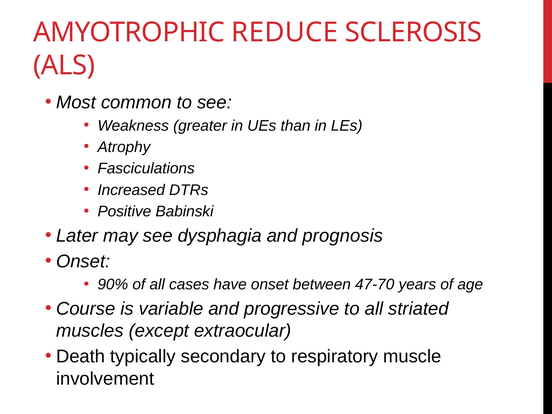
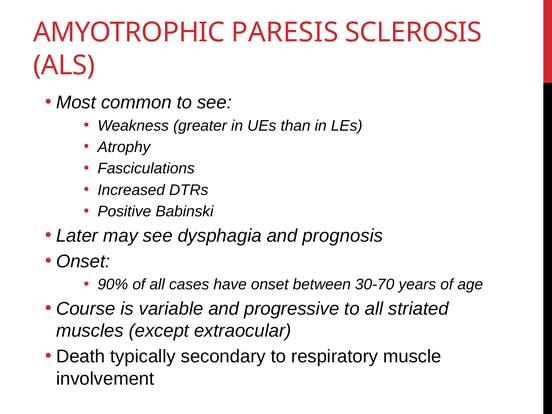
REDUCE: REDUCE -> PARESIS
47-70: 47-70 -> 30-70
